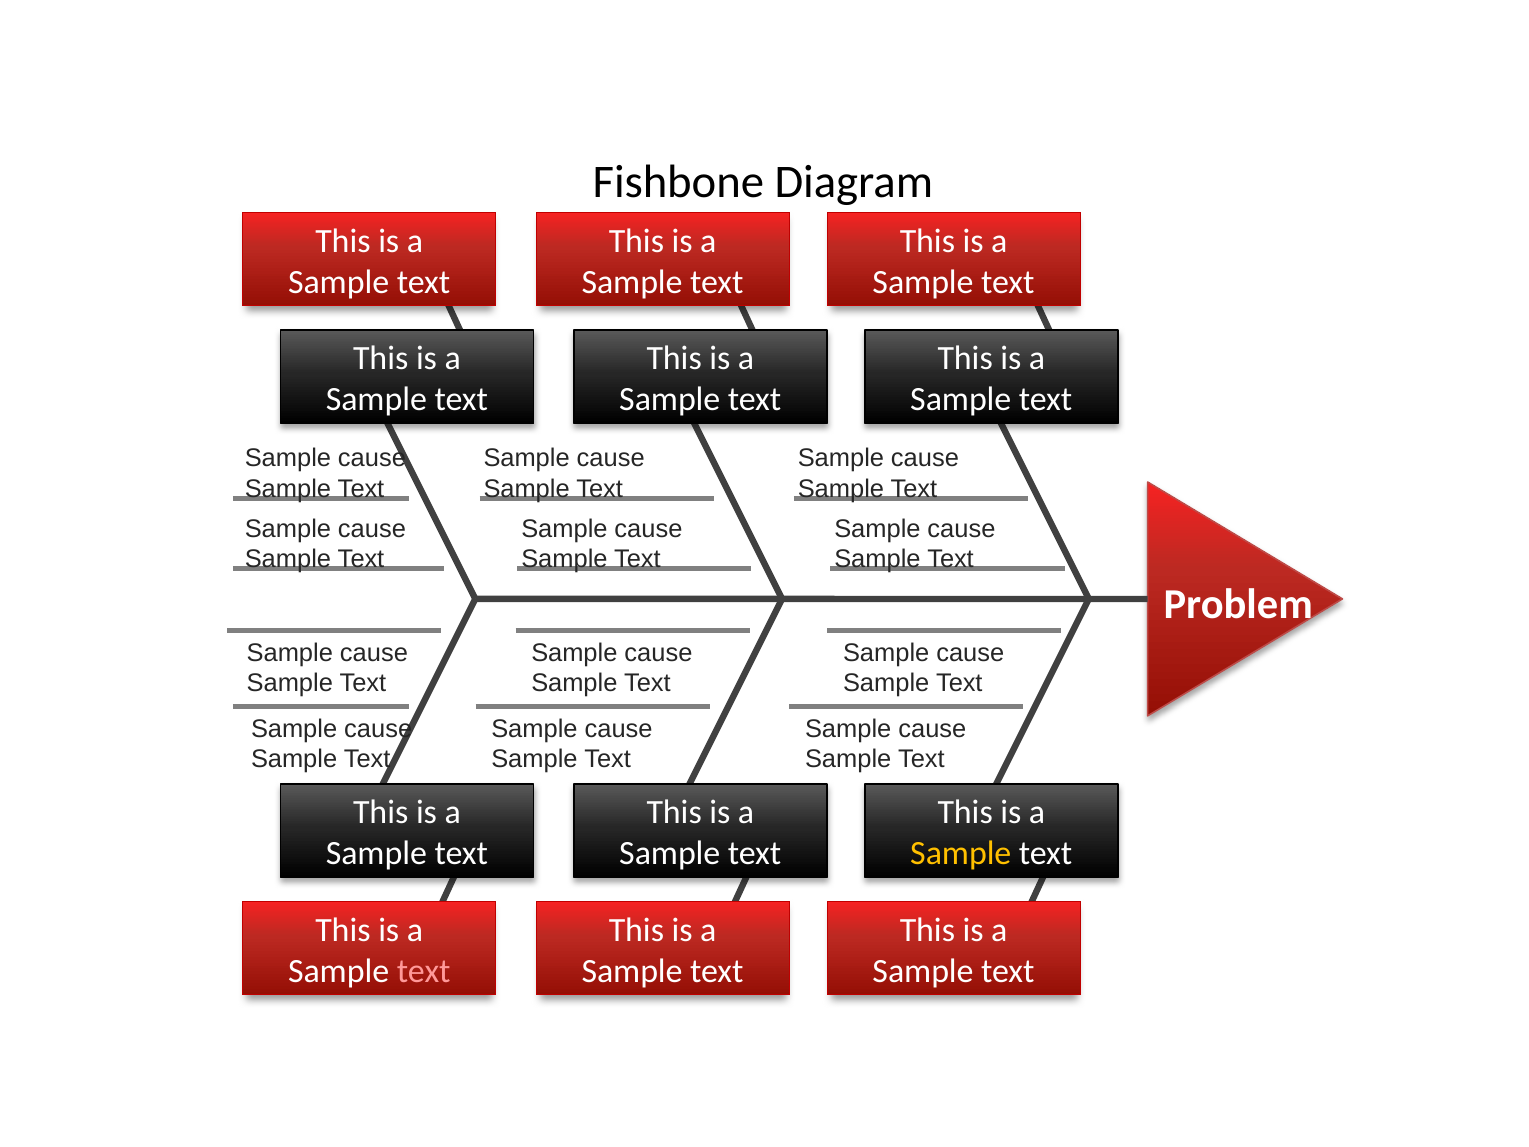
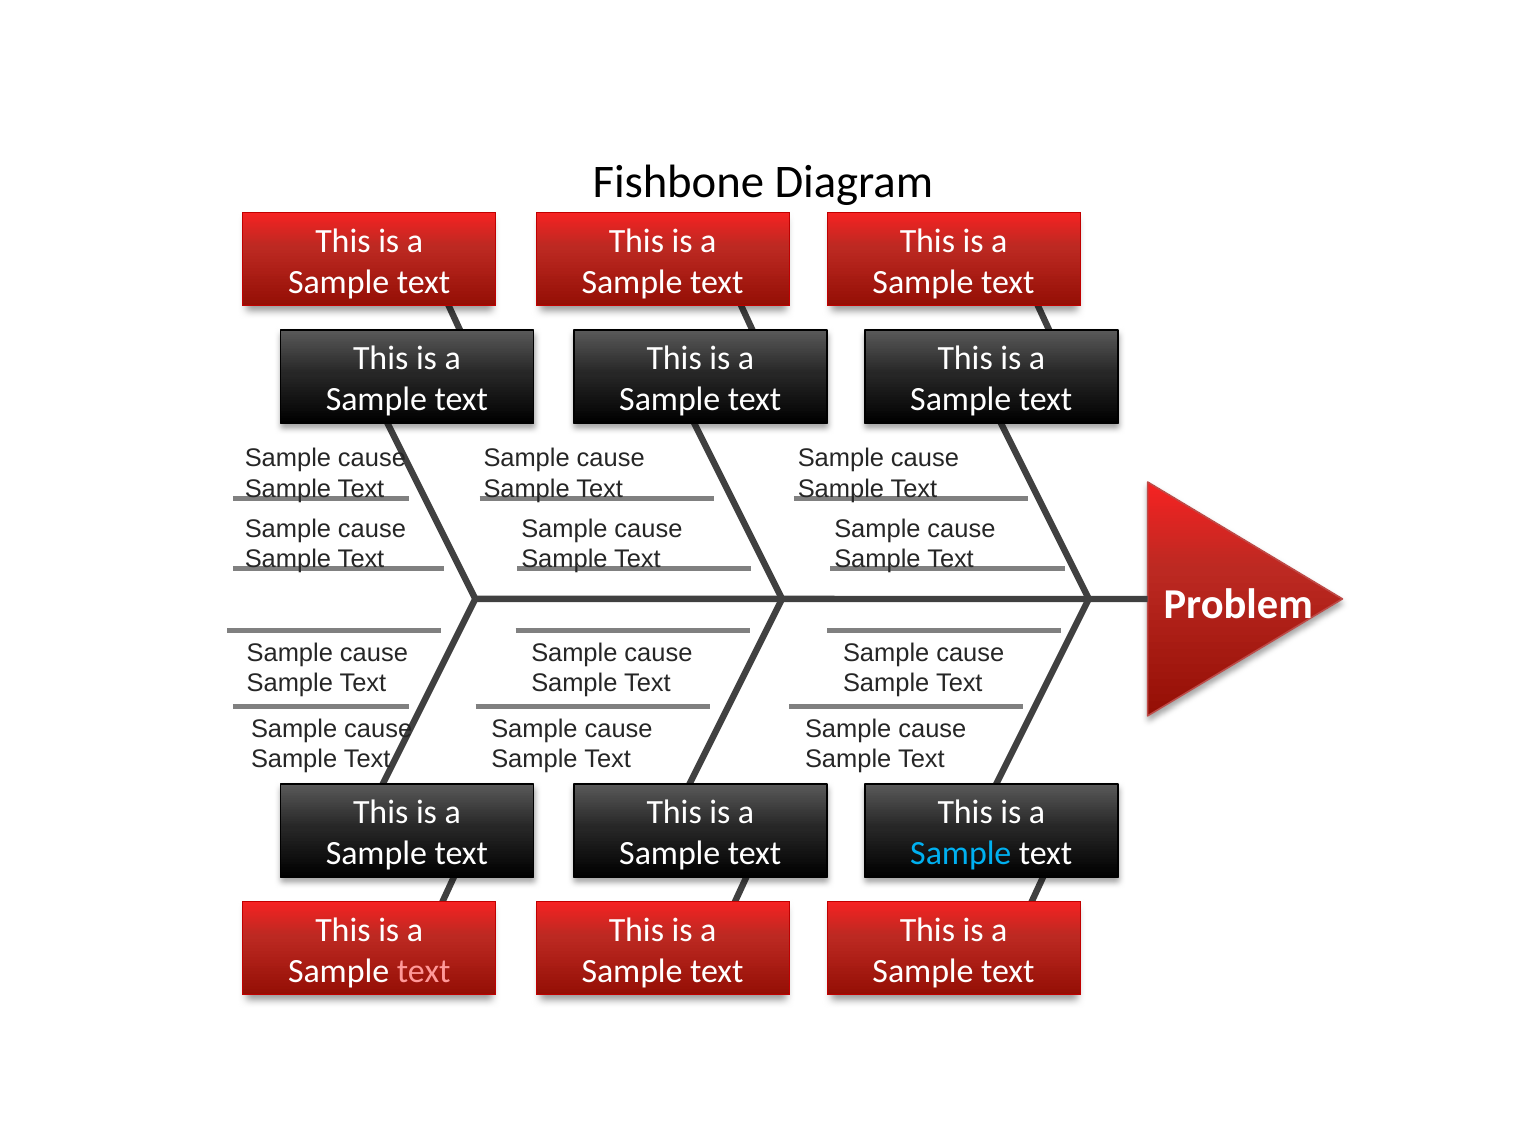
Sample at (961, 853) colour: yellow -> light blue
